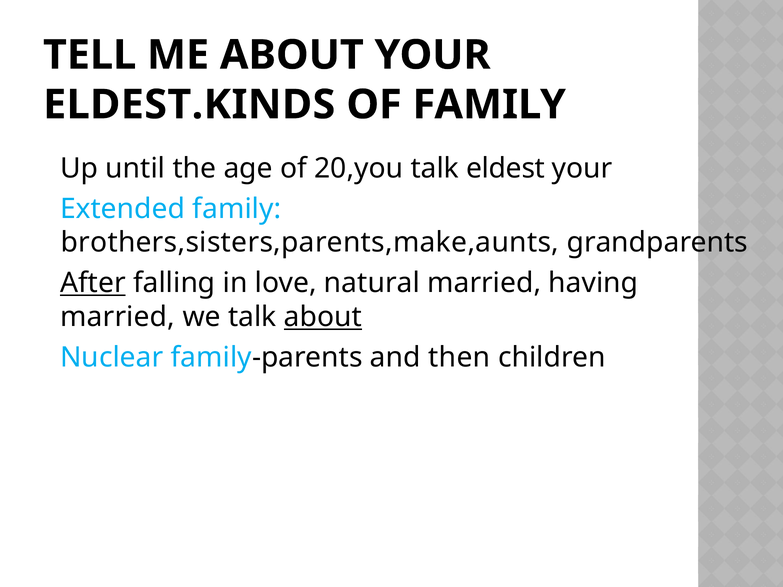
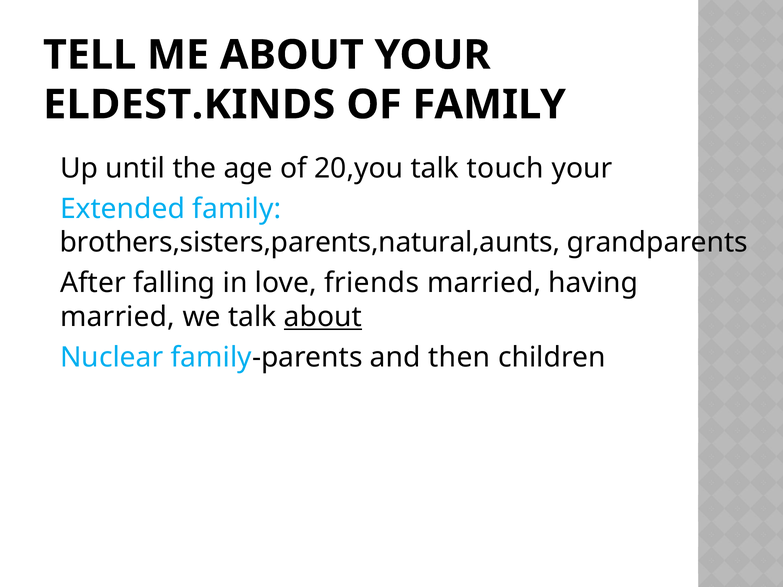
eldest: eldest -> touch
brothers,sisters,parents,make,aunts: brothers,sisters,parents,make,aunts -> brothers,sisters,parents,natural,aunts
After underline: present -> none
natural: natural -> friends
